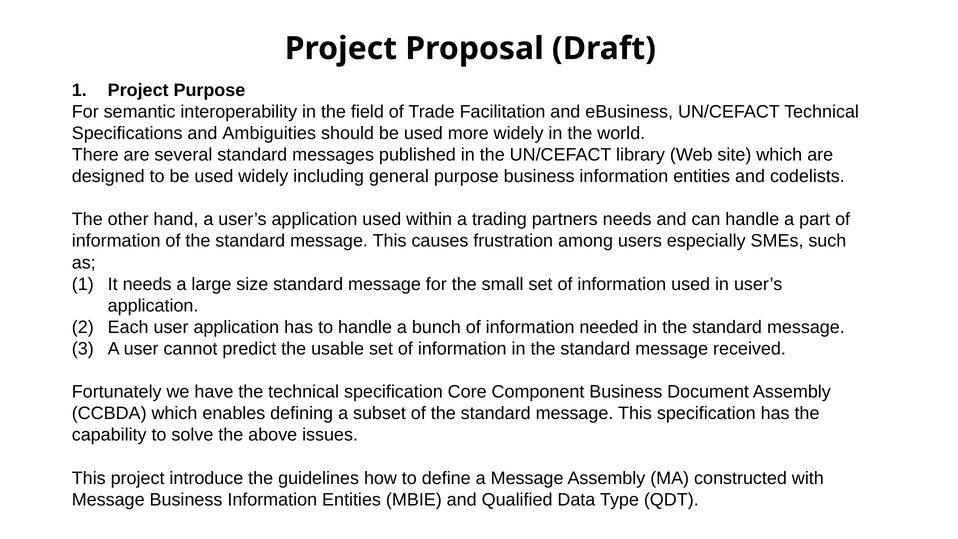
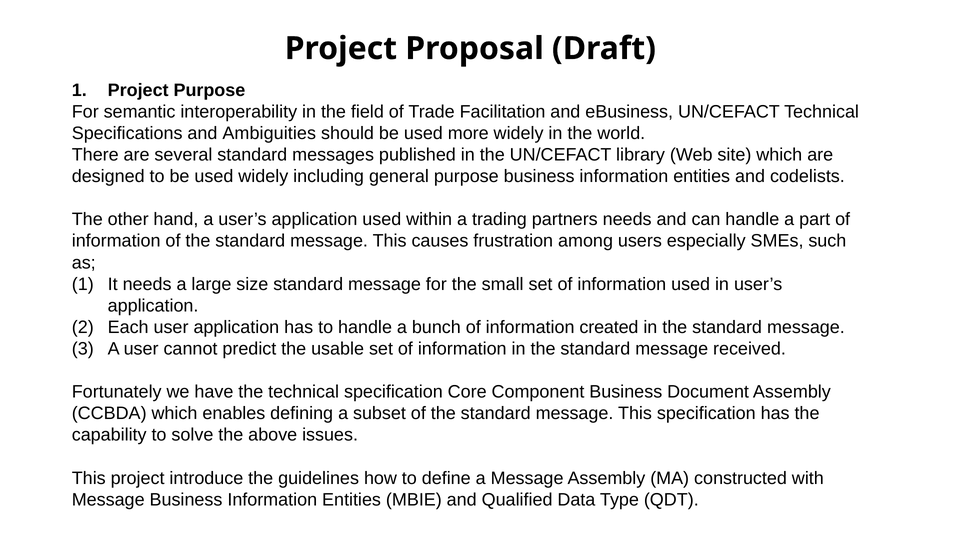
needed: needed -> created
